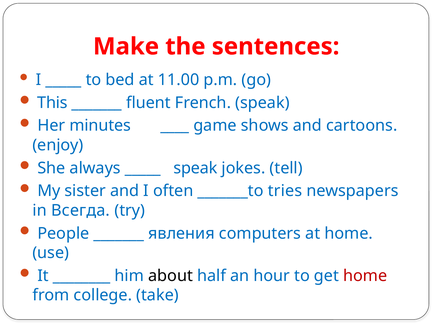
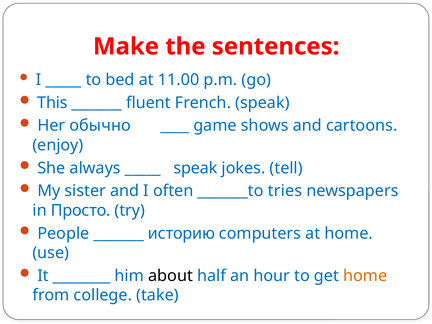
minutes: minutes -> обычно
Всегда: Всегда -> Просто
явления: явления -> историю
home at (365, 276) colour: red -> orange
